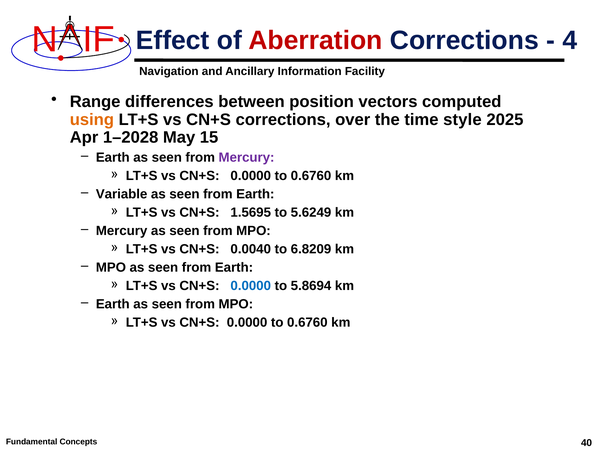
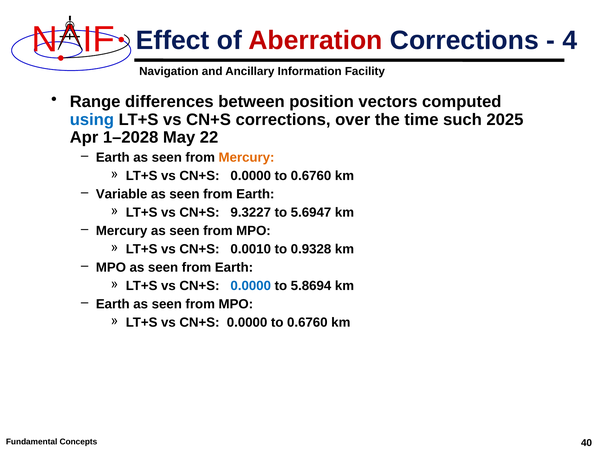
using colour: orange -> blue
style: style -> such
15: 15 -> 22
Mercury at (247, 157) colour: purple -> orange
1.5695: 1.5695 -> 9.3227
5.6249: 5.6249 -> 5.6947
0.0040: 0.0040 -> 0.0010
6.8209: 6.8209 -> 0.9328
